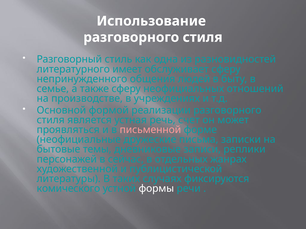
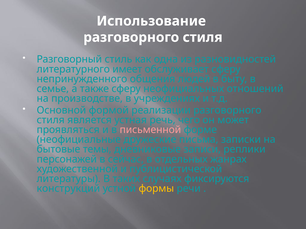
счет: счет -> чего
комического: комического -> конструкций
формы colour: white -> yellow
